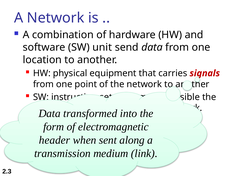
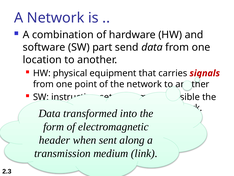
unit: unit -> part
